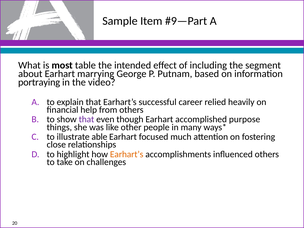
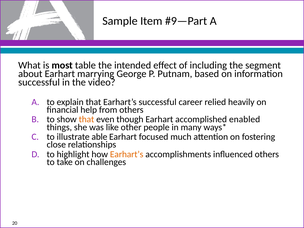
portraying at (39, 82): portraying -> successful
that at (86, 119) colour: purple -> orange
purpose: purpose -> enabled
